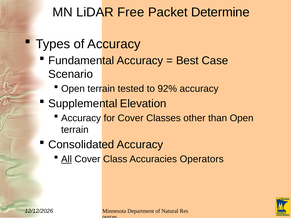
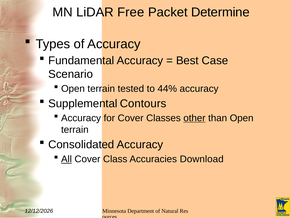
92%: 92% -> 44%
Elevation: Elevation -> Contours
other underline: none -> present
Operators: Operators -> Download
